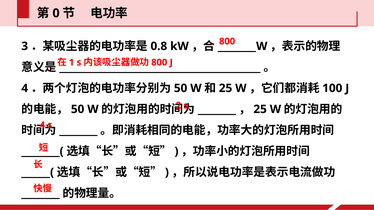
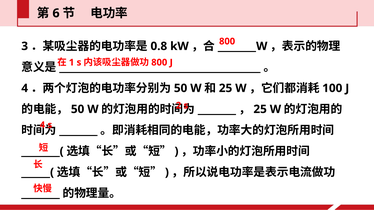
0: 0 -> 6
